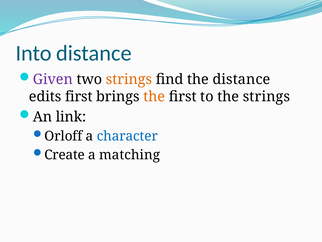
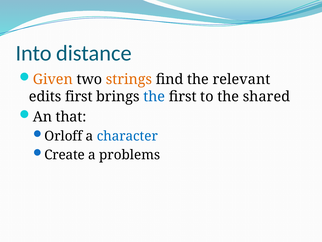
Given colour: purple -> orange
the distance: distance -> relevant
the at (154, 97) colour: orange -> blue
the strings: strings -> shared
link: link -> that
matching: matching -> problems
